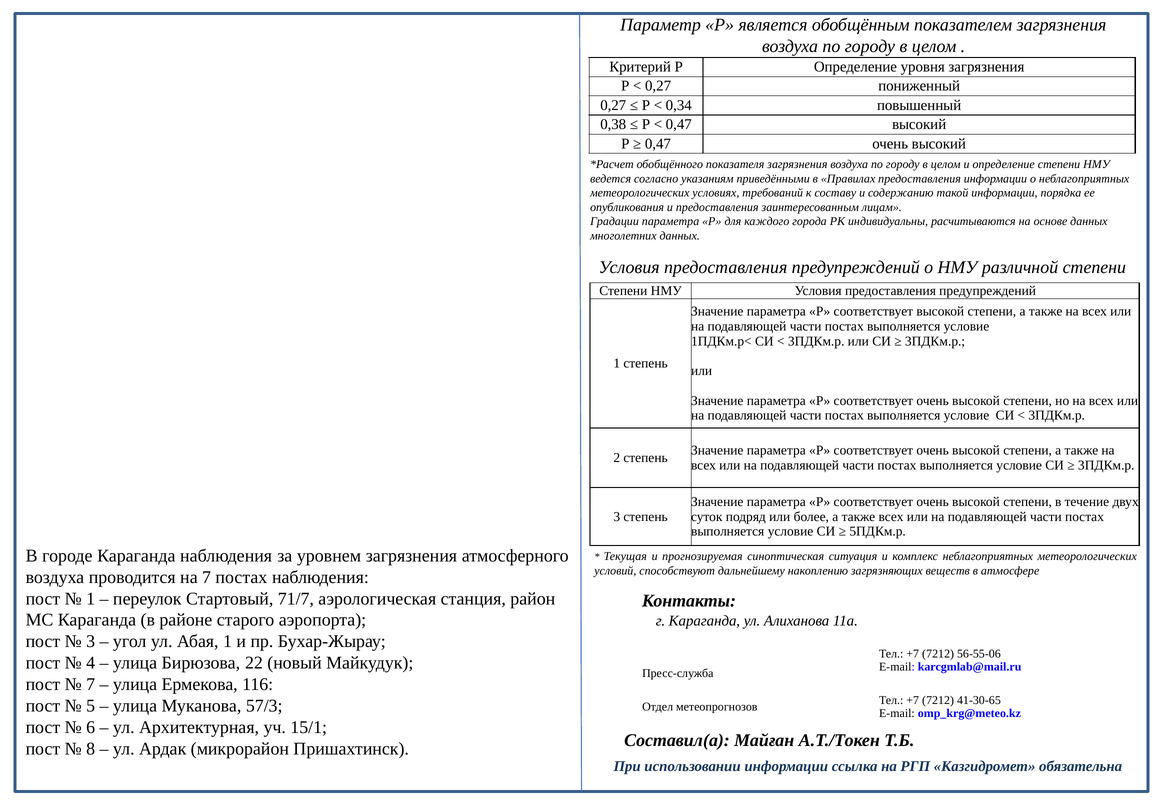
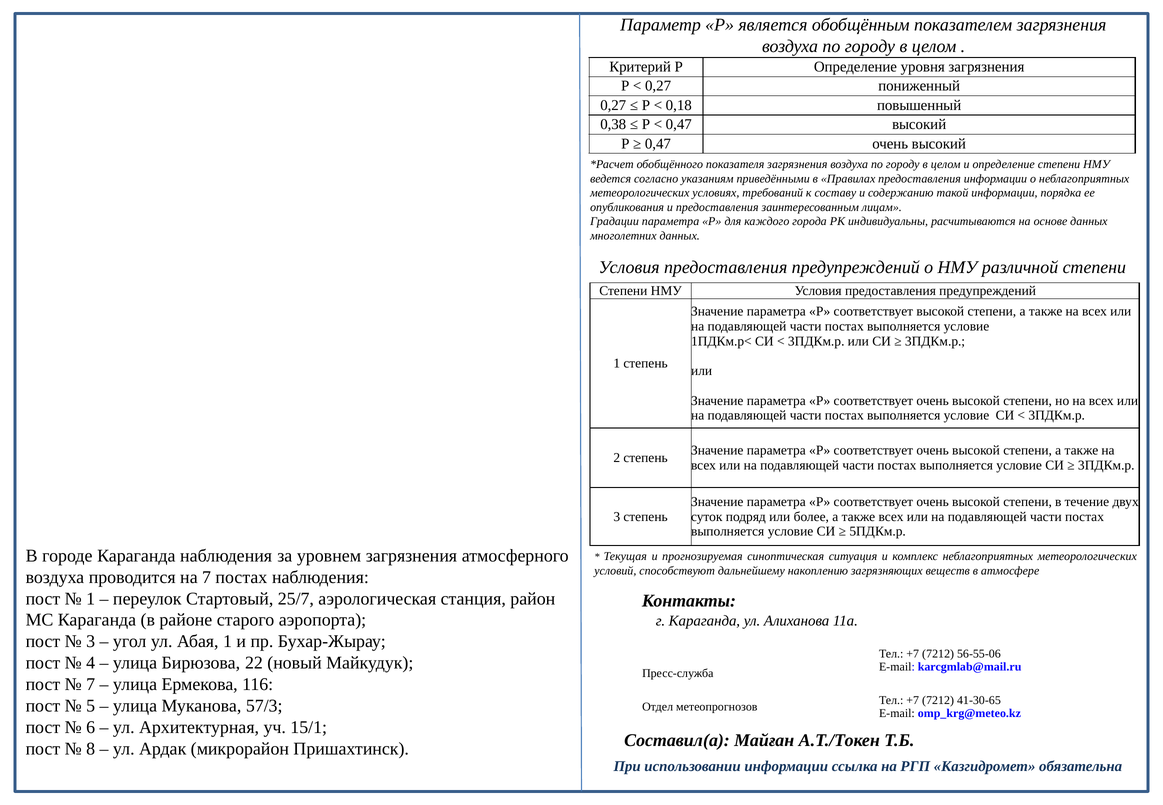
0,34: 0,34 -> 0,18
71/7: 71/7 -> 25/7
